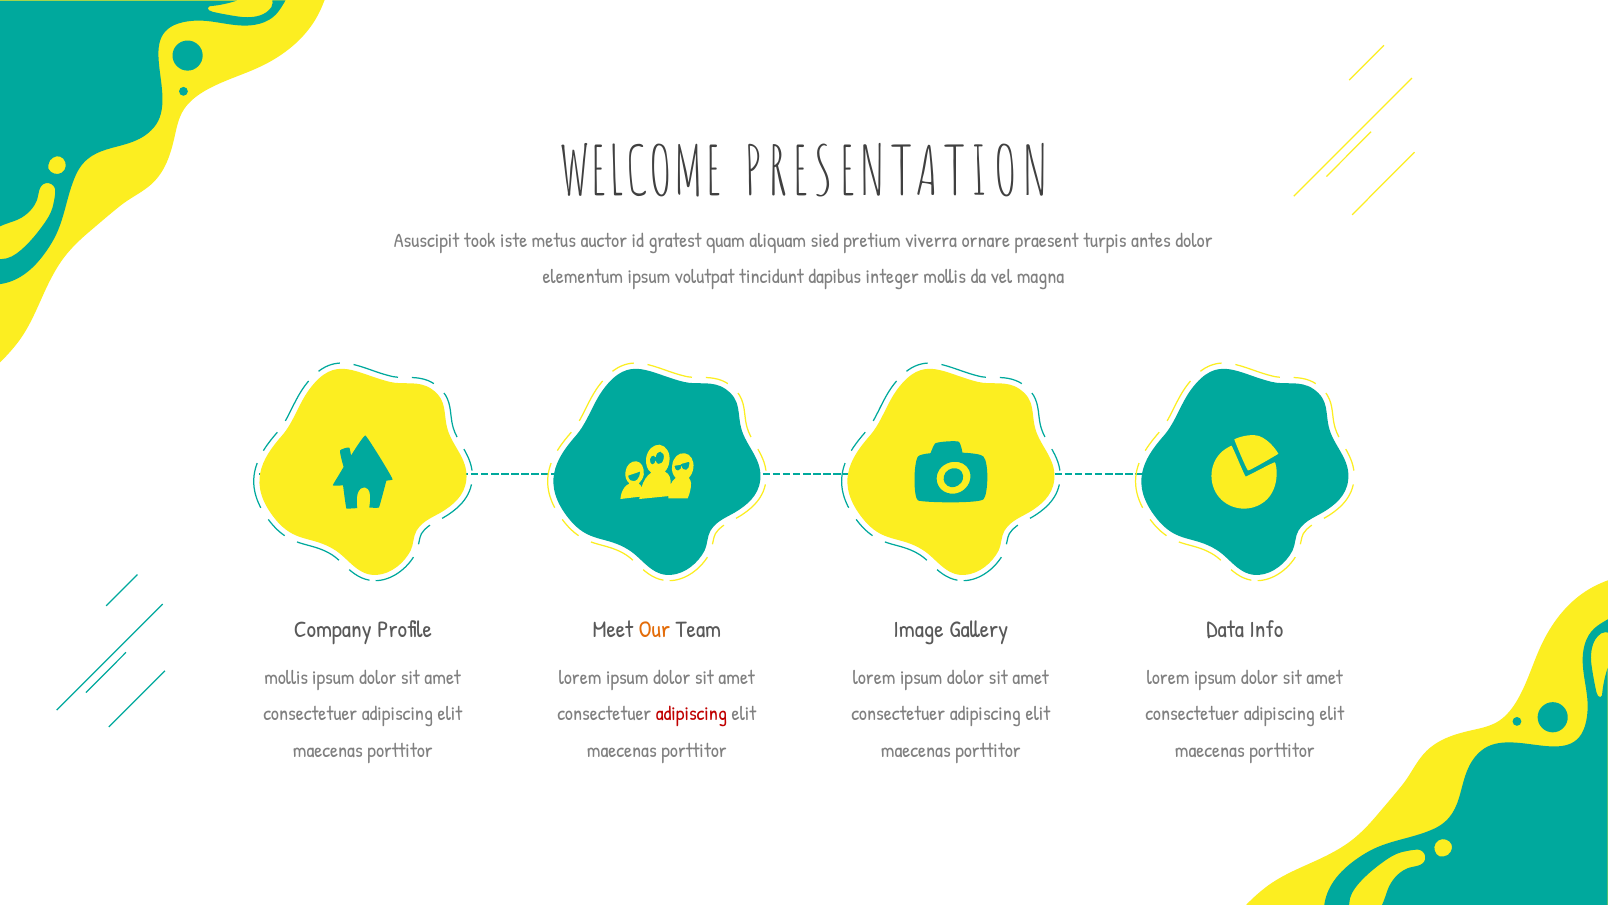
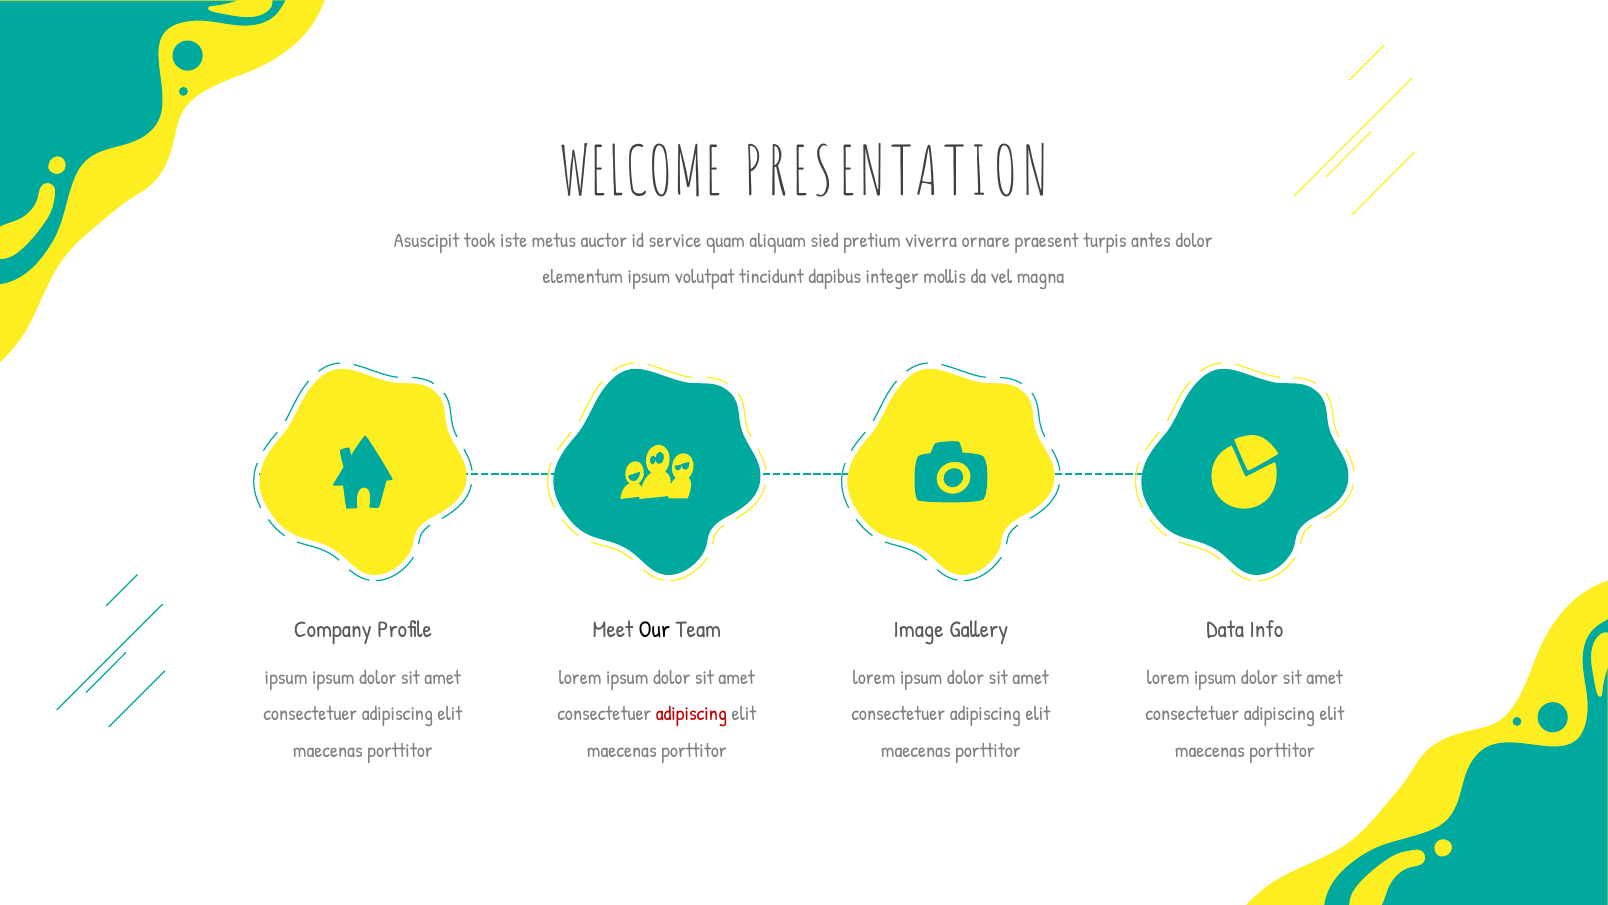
gratest: gratest -> service
Our colour: orange -> black
mollis at (286, 678): mollis -> ipsum
